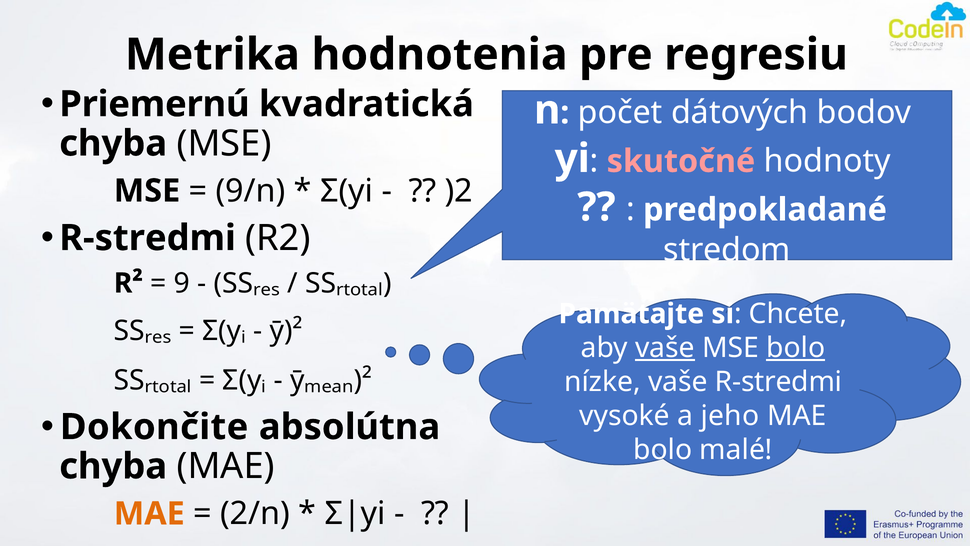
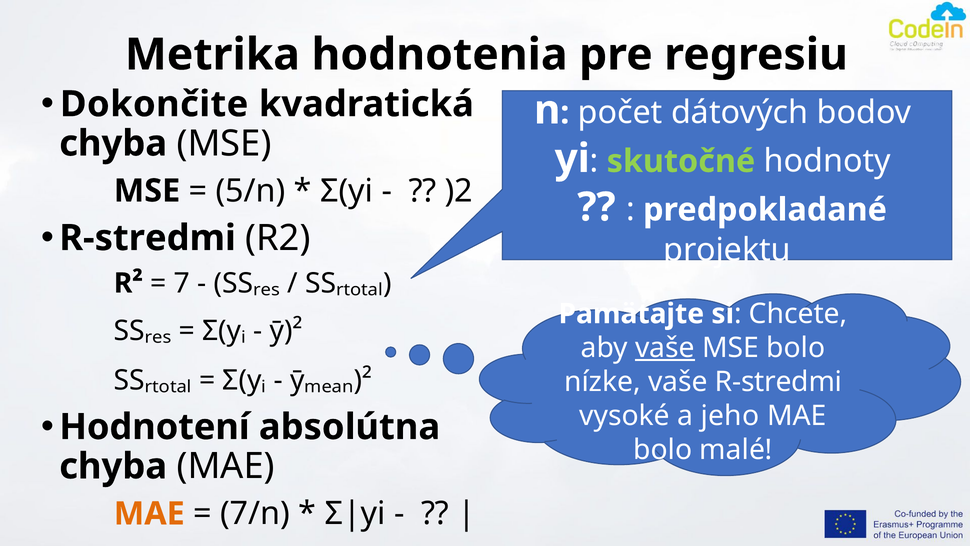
Priemernú: Priemernú -> Dokončite
skutočné colour: pink -> light green
9/n: 9/n -> 5/n
stredom: stredom -> projektu
9: 9 -> 7
bolo at (796, 348) underline: present -> none
Dokončite: Dokončite -> Hodnotení
2/n: 2/n -> 7/n
